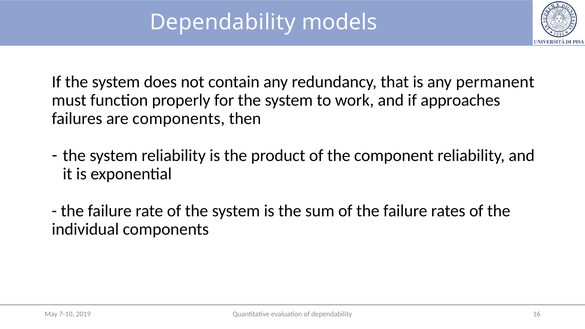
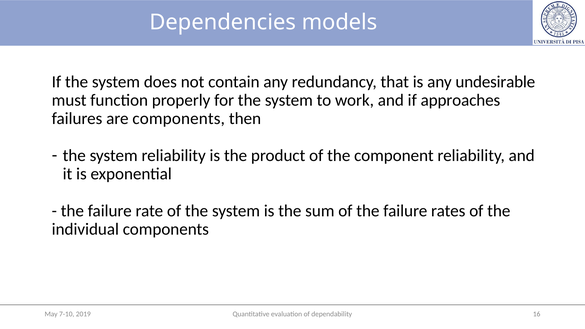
Dependability at (223, 22): Dependability -> Dependencies
permanent: permanent -> undesirable
